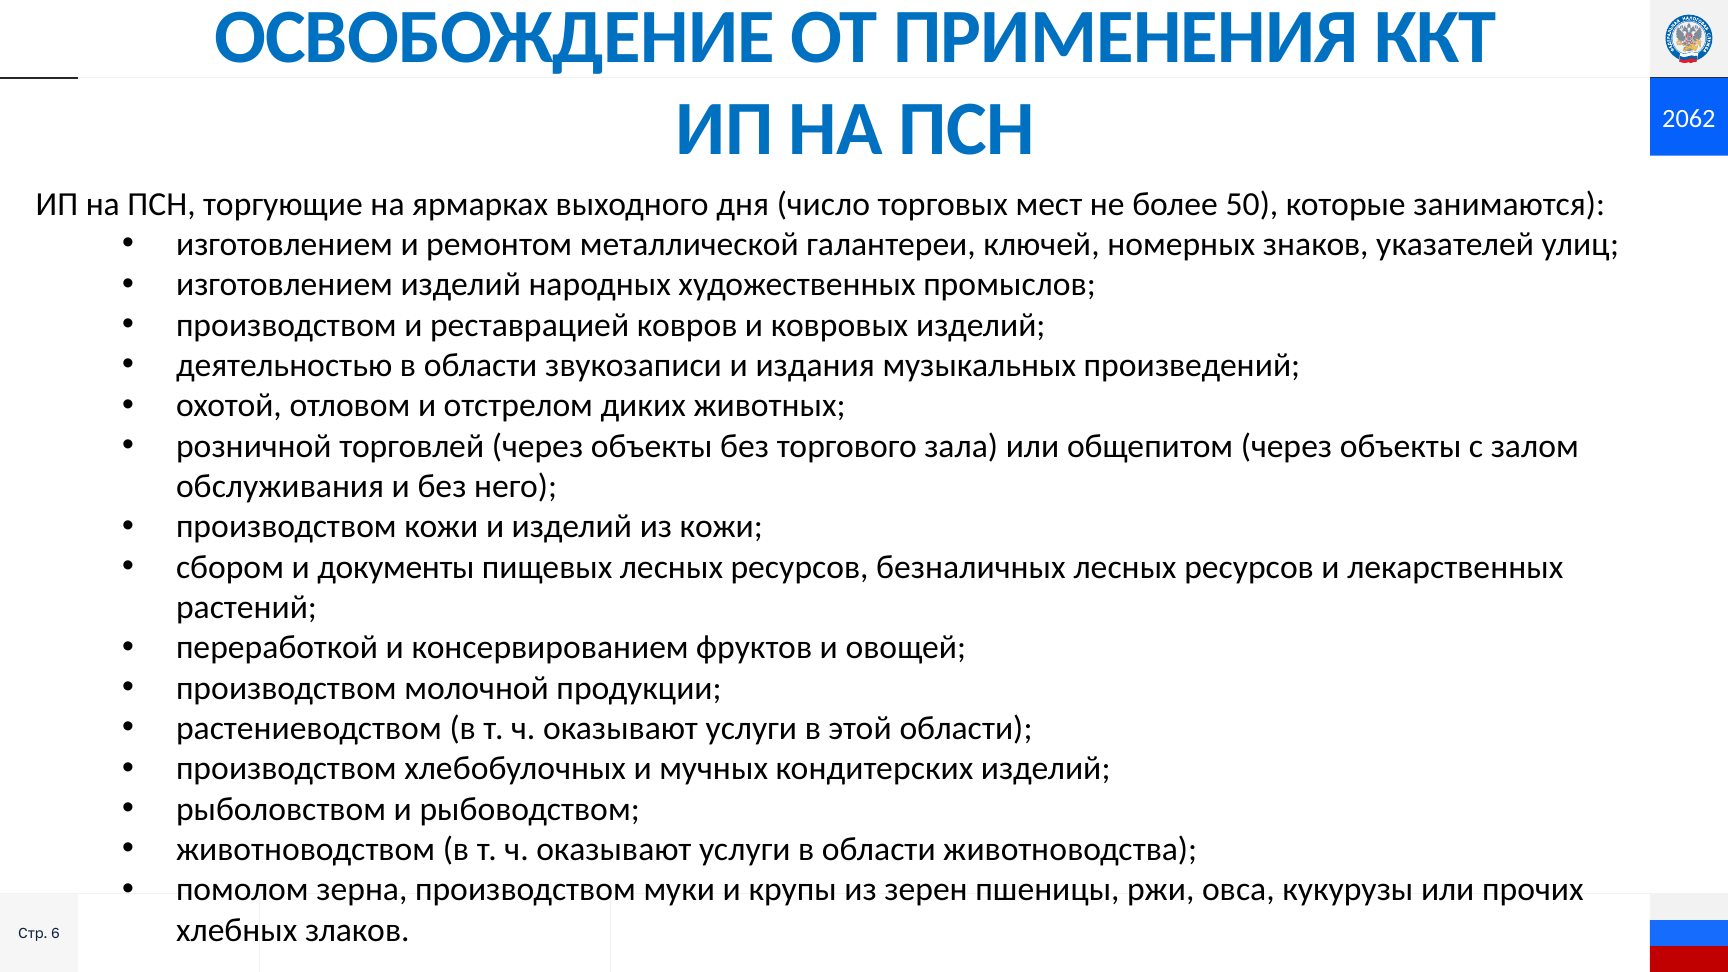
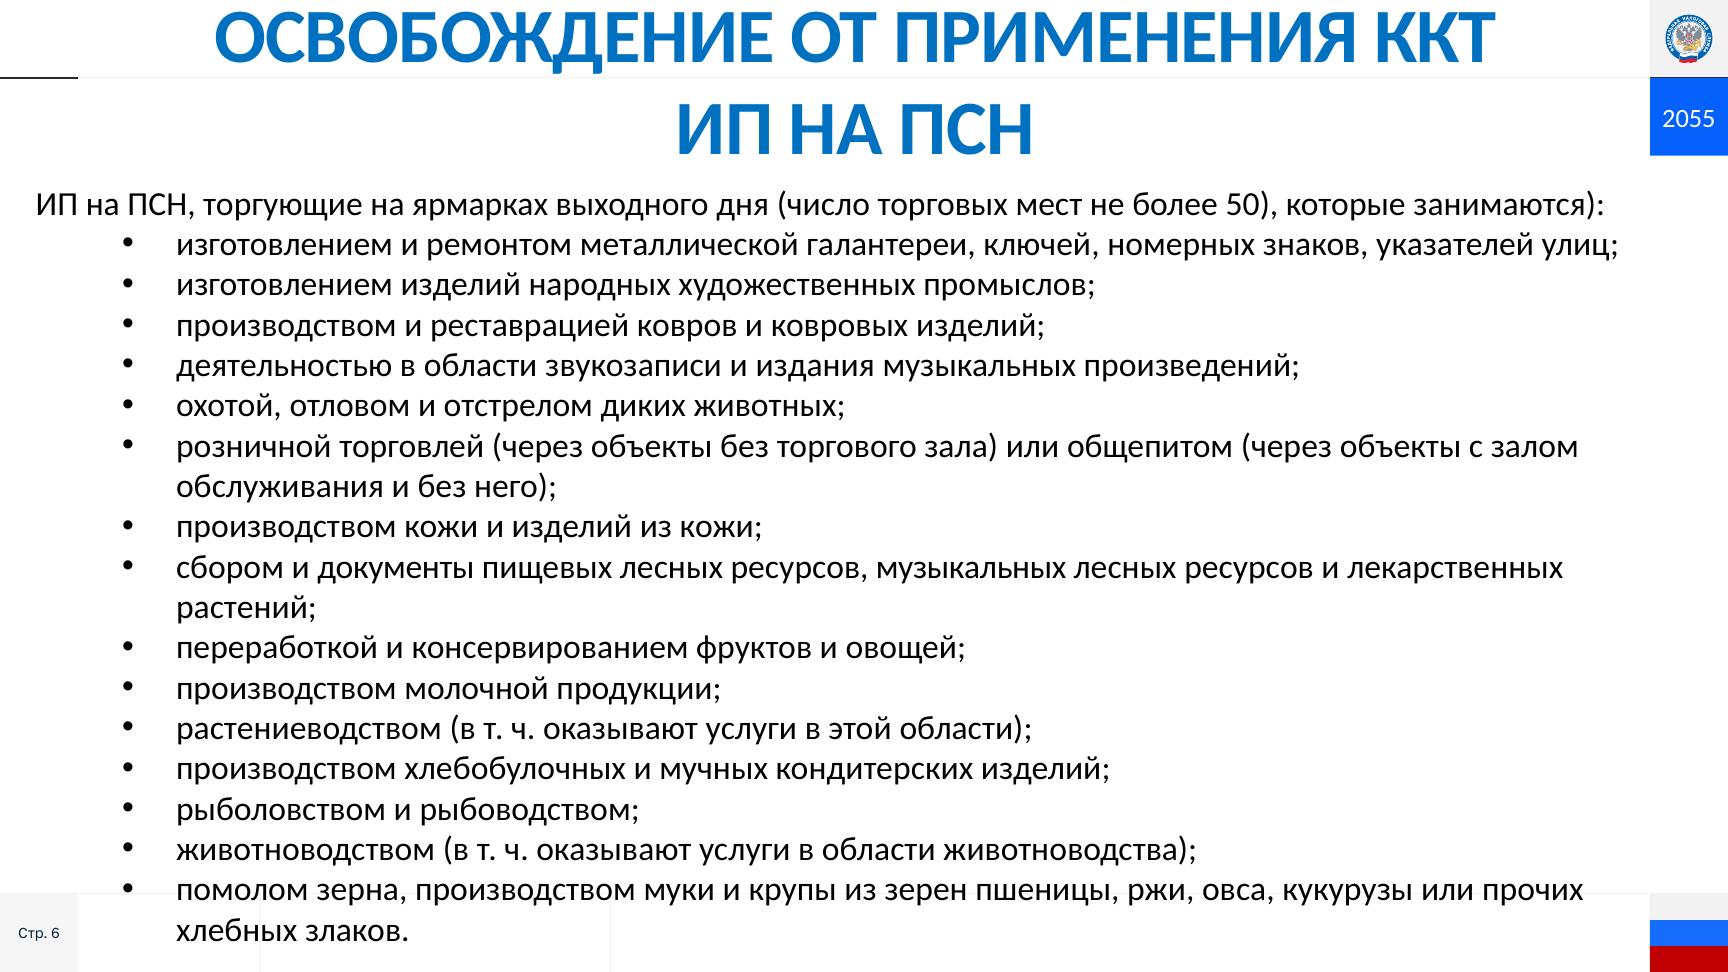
2062: 2062 -> 2055
ресурсов безналичных: безналичных -> музыкальных
